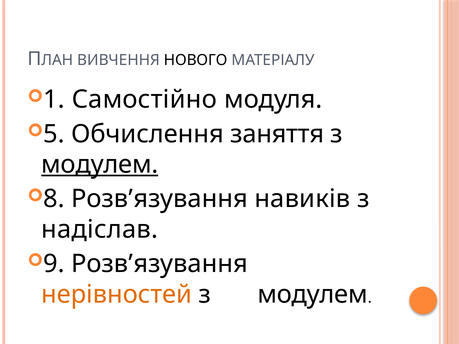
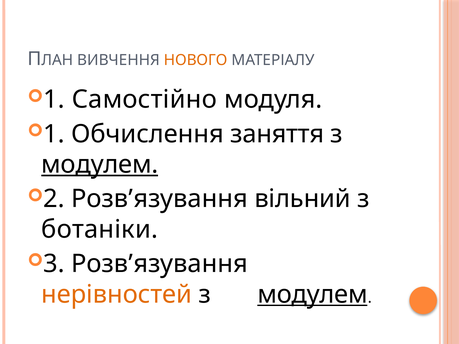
НОВОГО colour: black -> orange
5 at (54, 134): 5 -> 1
8: 8 -> 2
навиків: навиків -> вільний
надіслав: надіслав -> ботаніки
9: 9 -> 3
модулем at (313, 295) underline: none -> present
